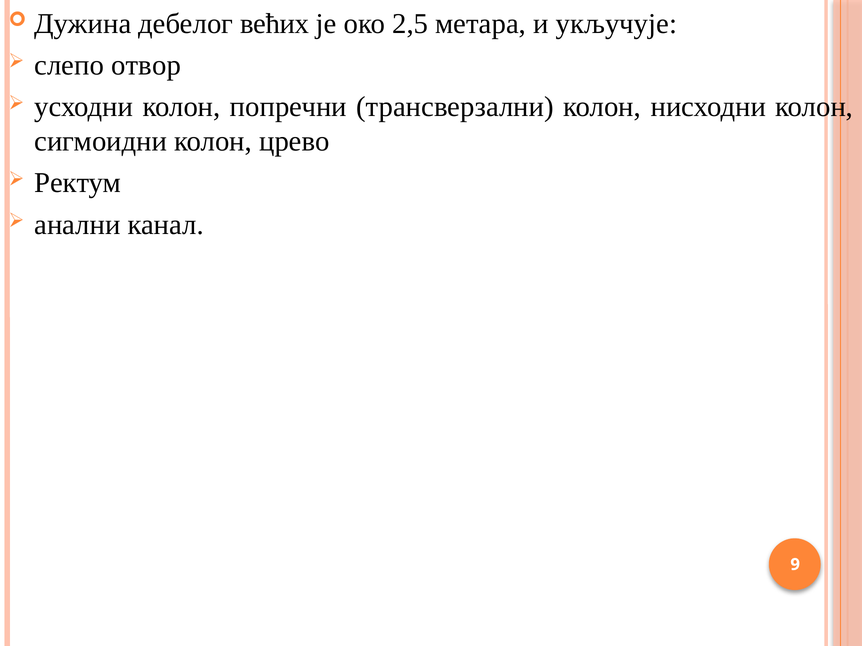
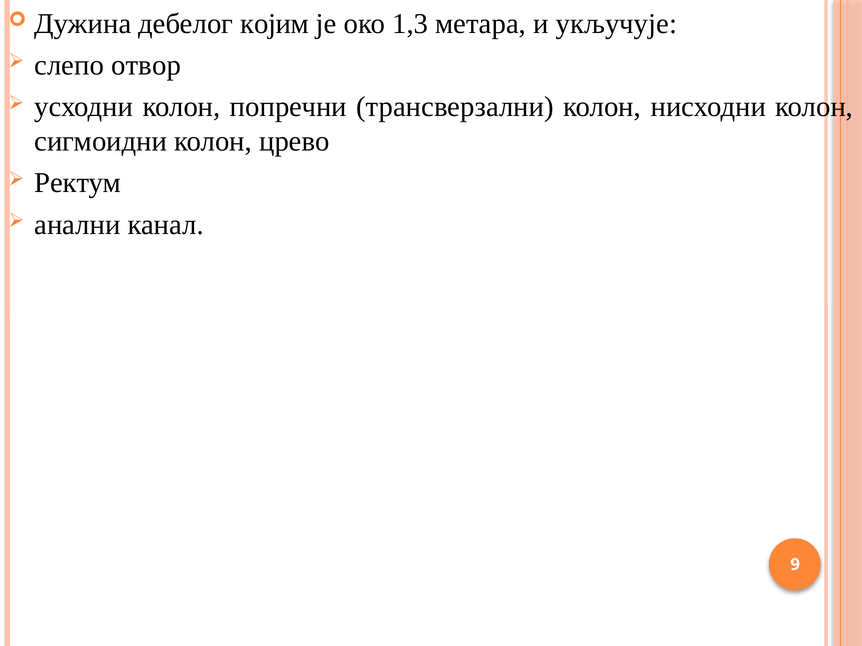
већих: већих -> којим
2,5: 2,5 -> 1,3
